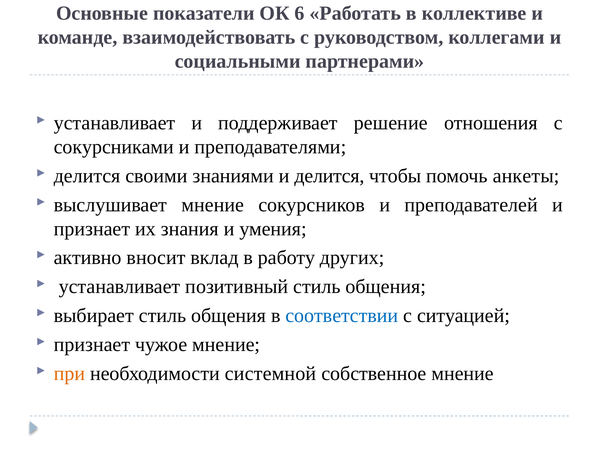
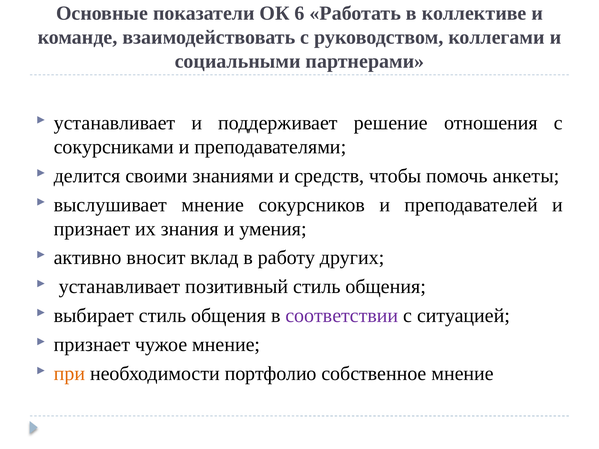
и делится: делится -> средств
соответствии colour: blue -> purple
системной: системной -> портфолио
